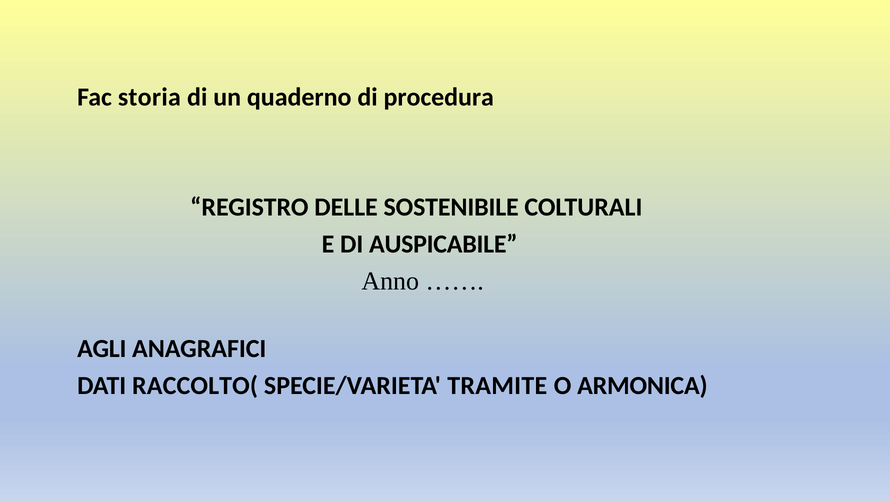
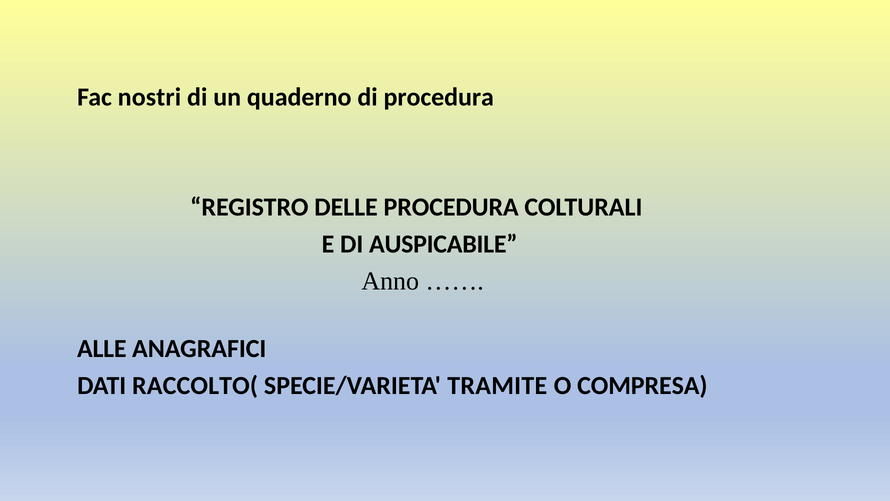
storia: storia -> nostri
DELLE SOSTENIBILE: SOSTENIBILE -> PROCEDURA
AGLI: AGLI -> ALLE
ARMONICA: ARMONICA -> COMPRESA
